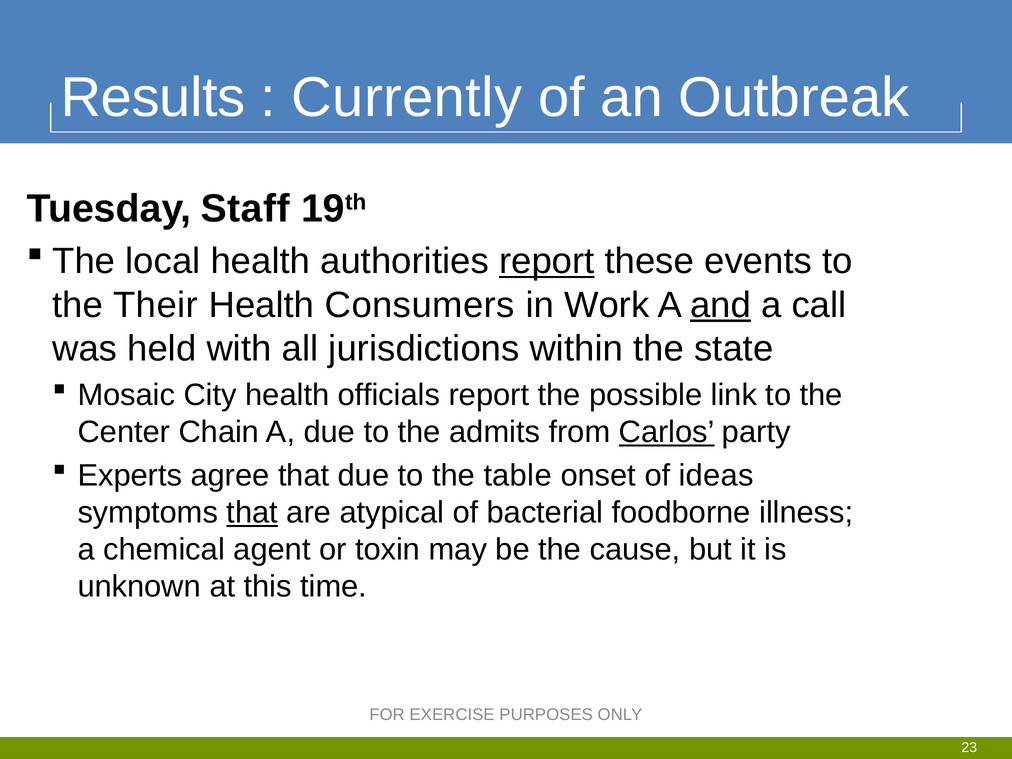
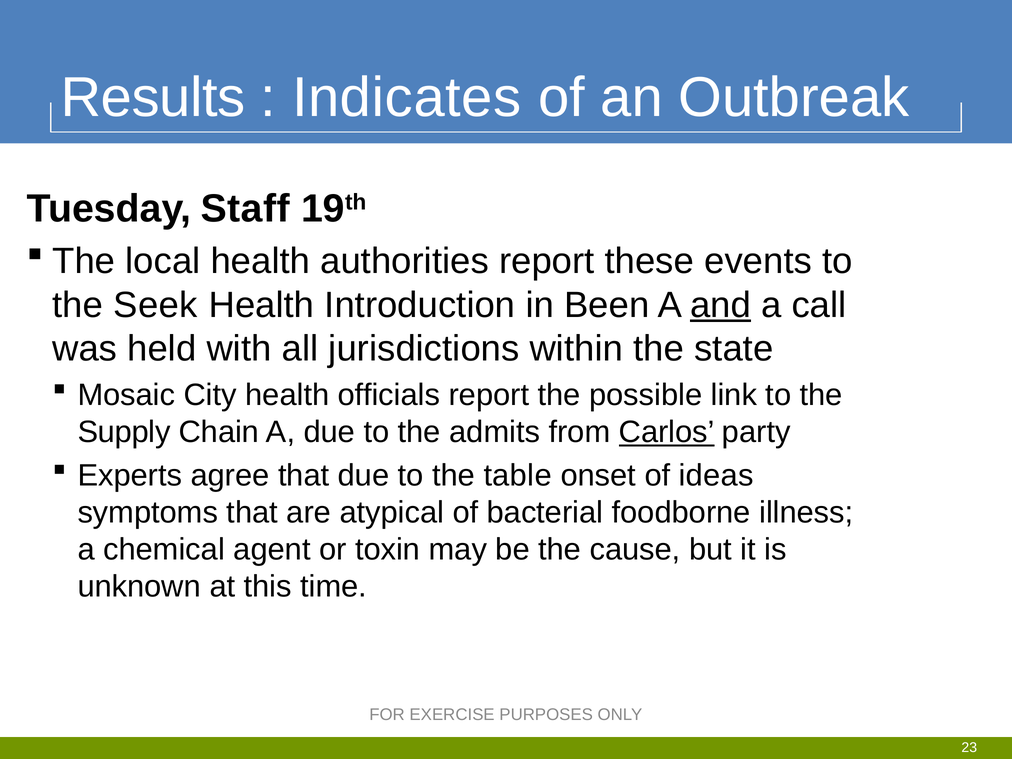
Currently: Currently -> Indicates
report at (547, 261) underline: present -> none
Their: Their -> Seek
Consumers: Consumers -> Introduction
Work: Work -> Been
Center: Center -> Supply
that at (252, 513) underline: present -> none
